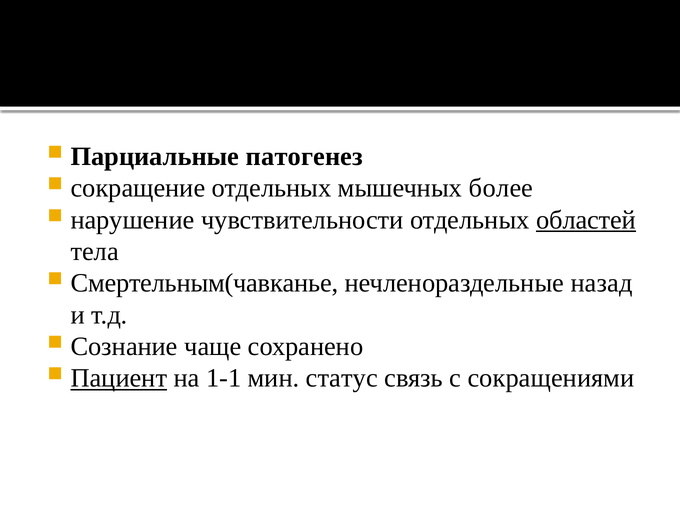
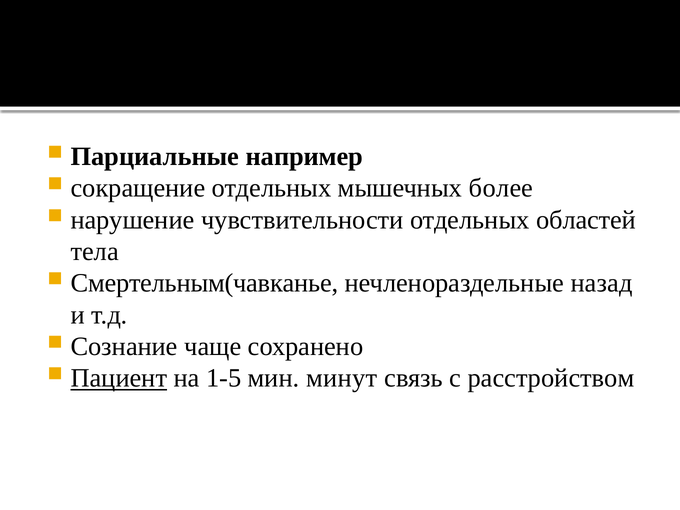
патогенез: патогенез -> например
областей underline: present -> none
1-1: 1-1 -> 1-5
статус: статус -> минут
сокращениями: сокращениями -> расстройством
